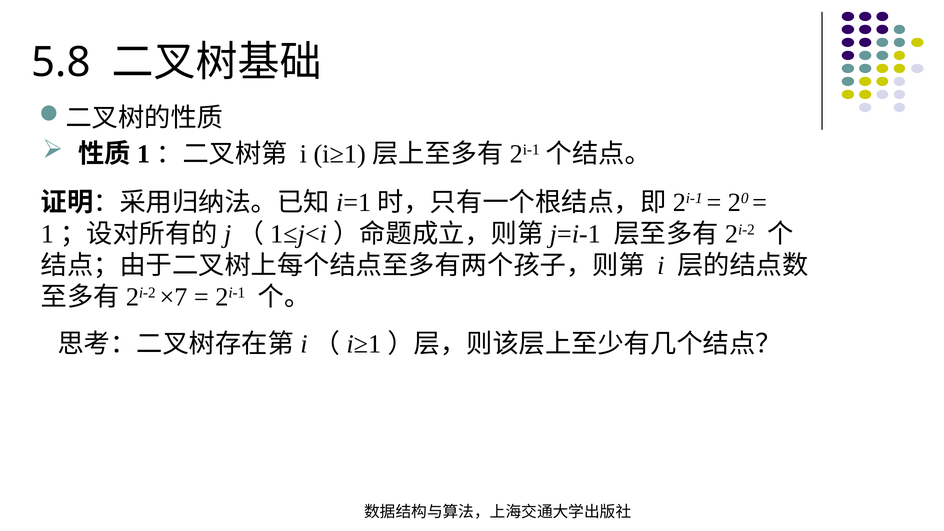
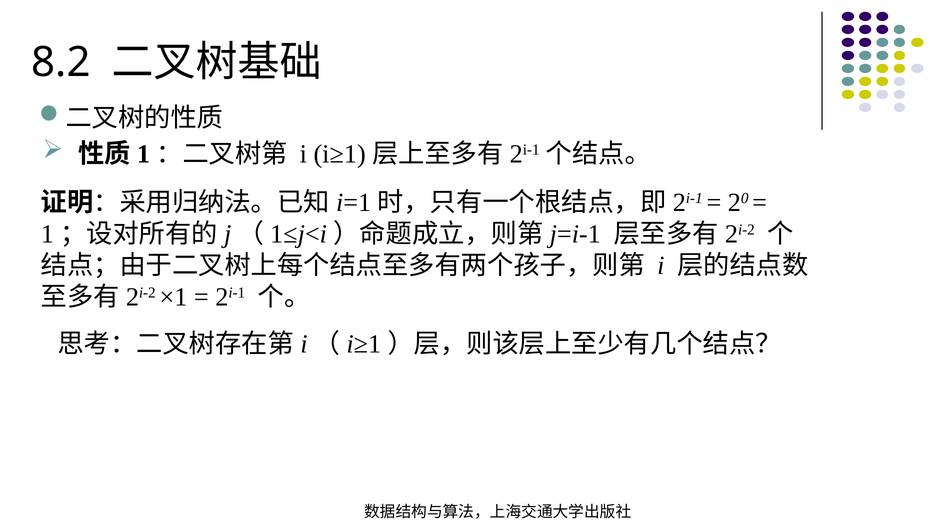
5.8: 5.8 -> 8.2
×7: ×7 -> ×1
